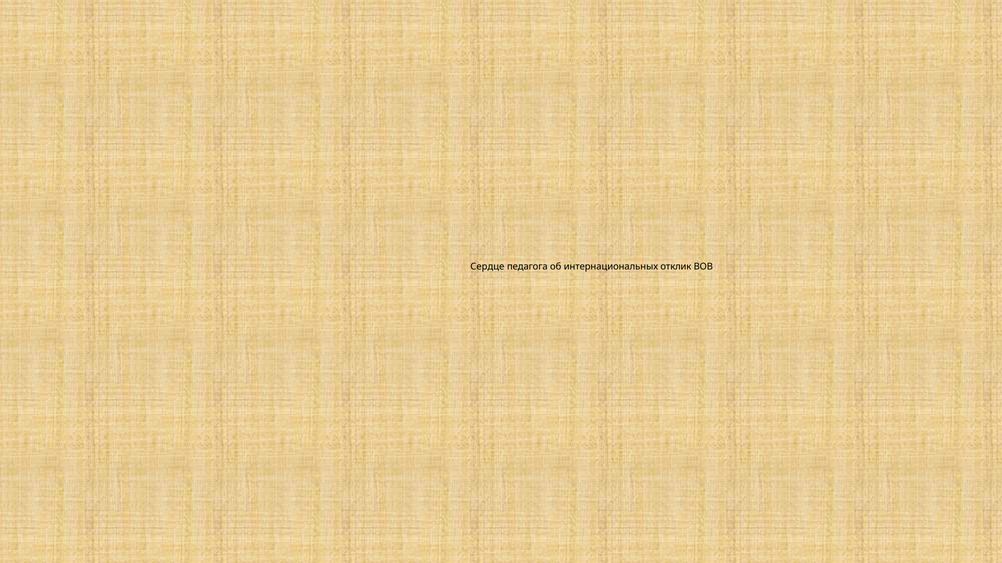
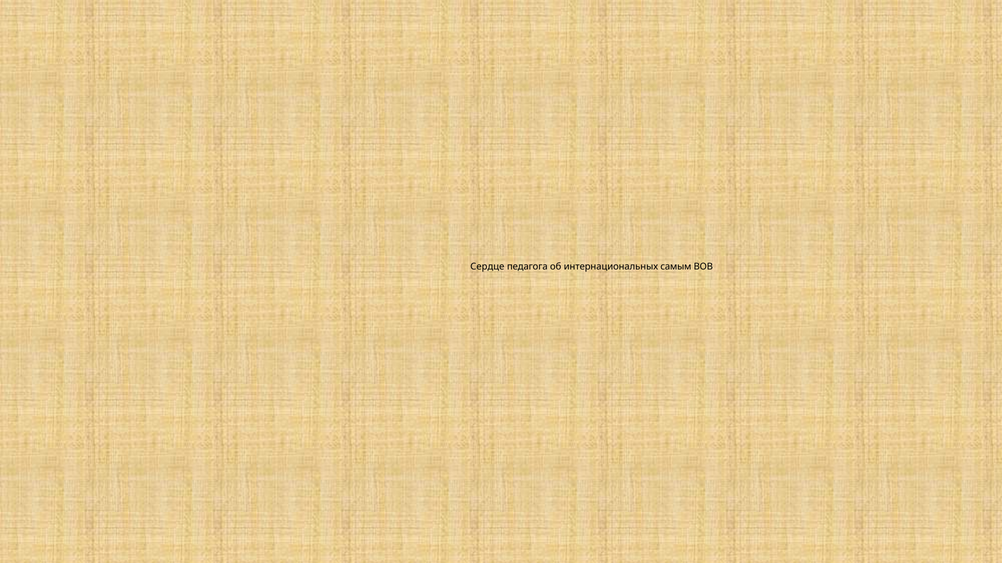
отклик: отклик -> самым
